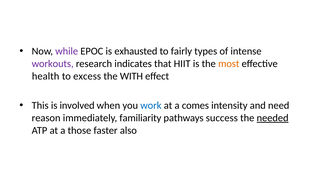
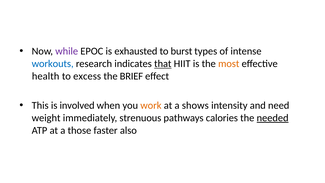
fairly: fairly -> burst
workouts colour: purple -> blue
that underline: none -> present
WITH: WITH -> BRIEF
work colour: blue -> orange
comes: comes -> shows
reason: reason -> weight
familiarity: familiarity -> strenuous
success: success -> calories
